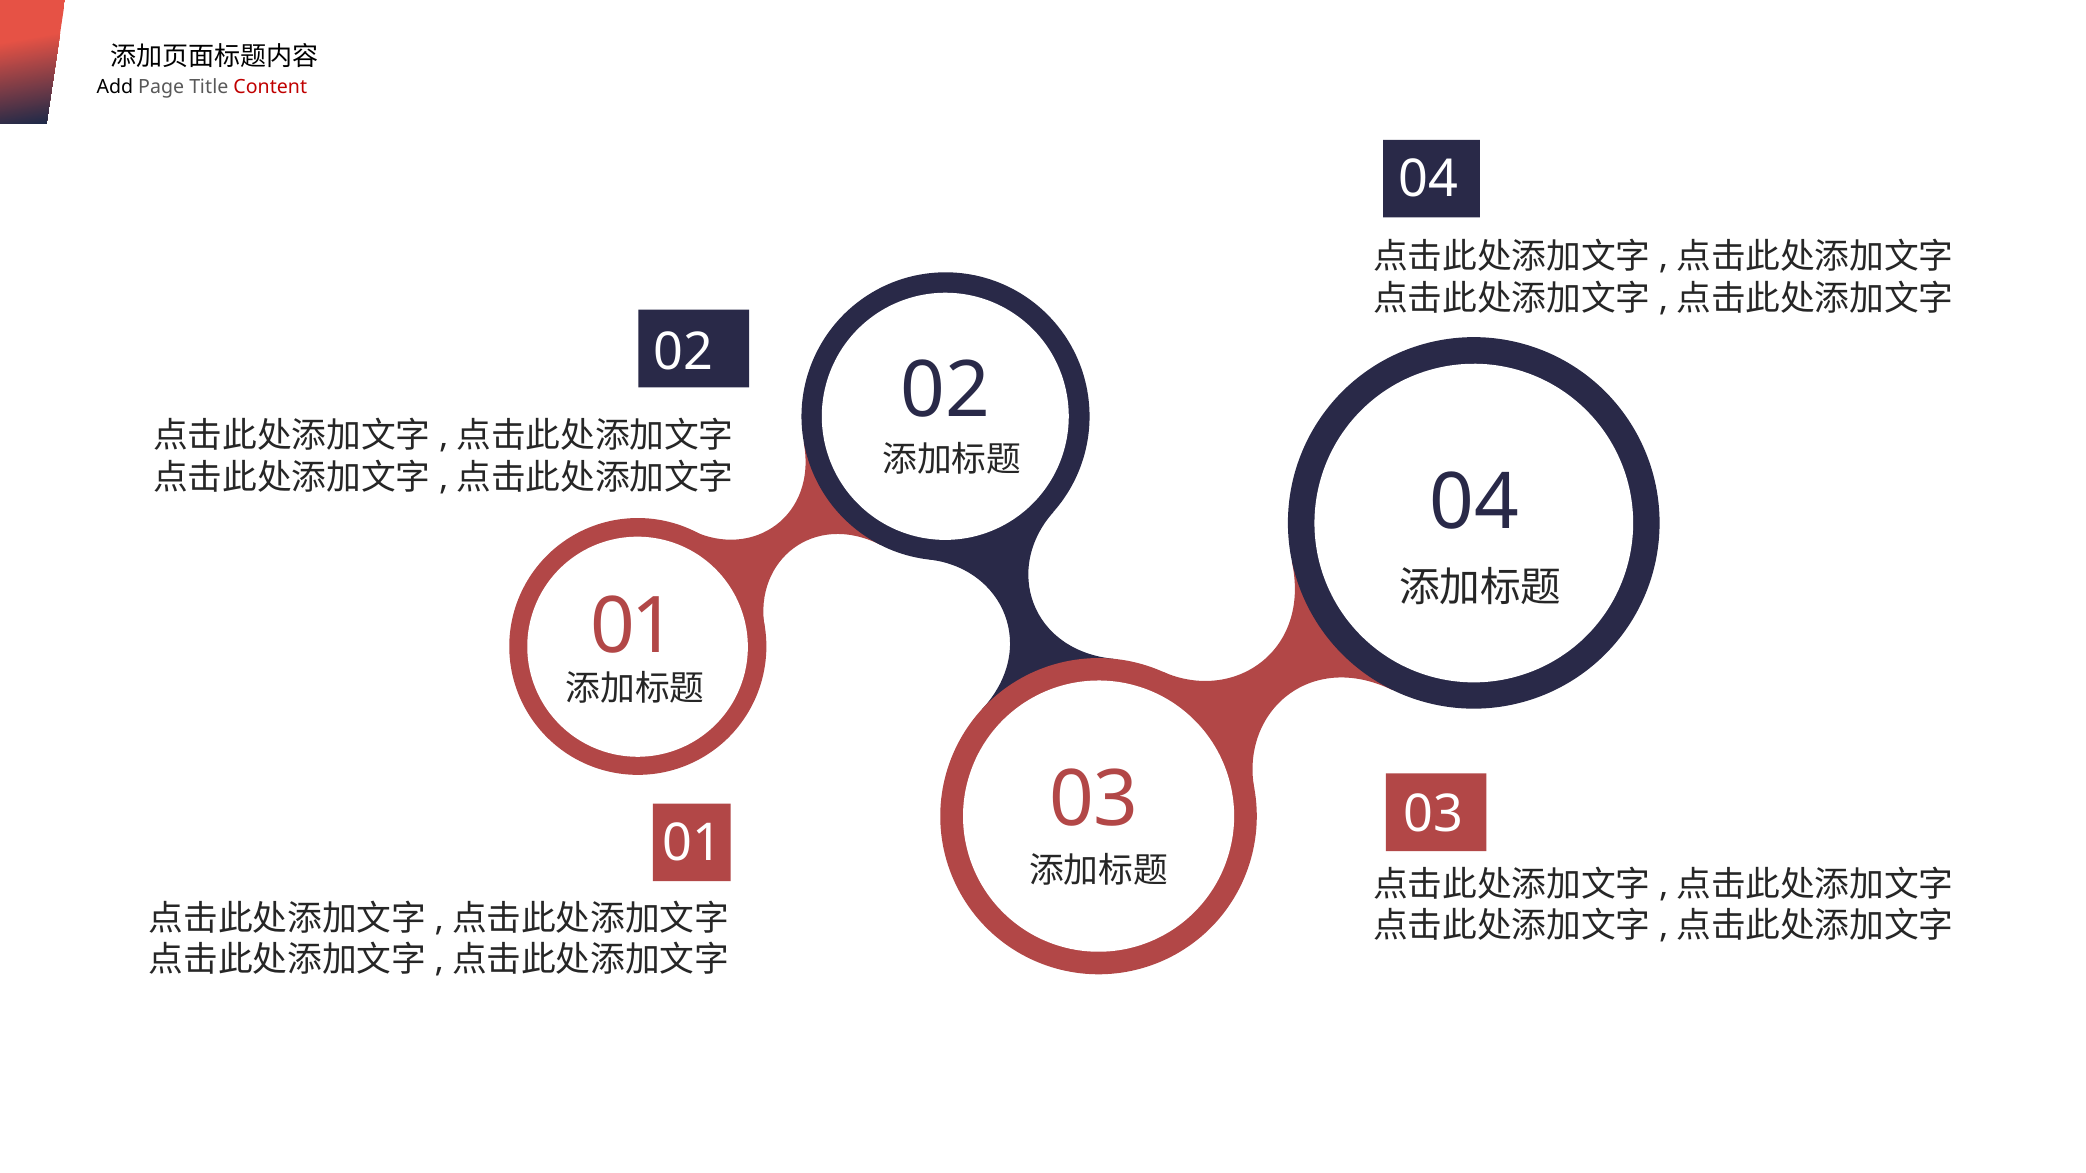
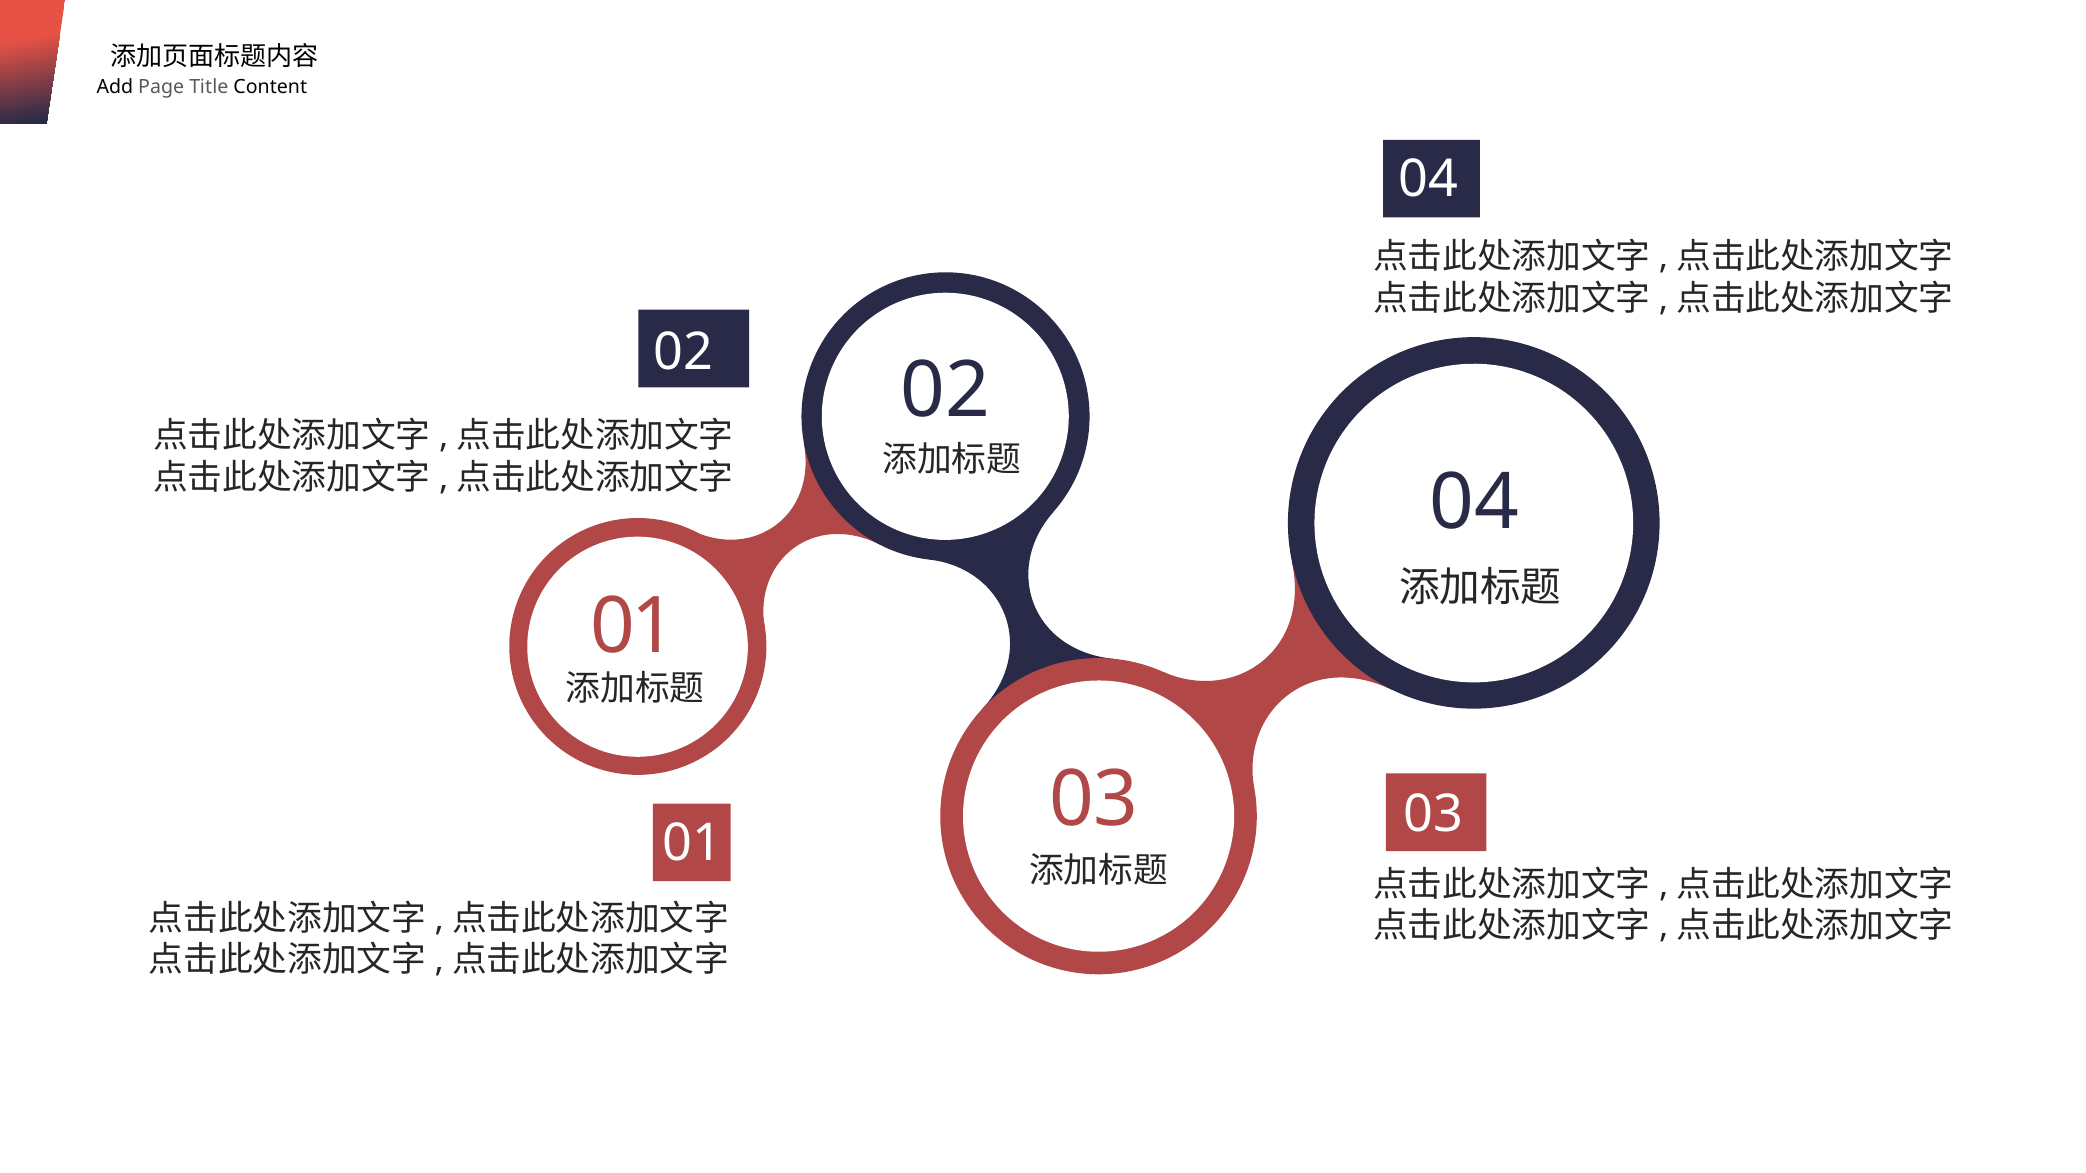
Content colour: red -> black
